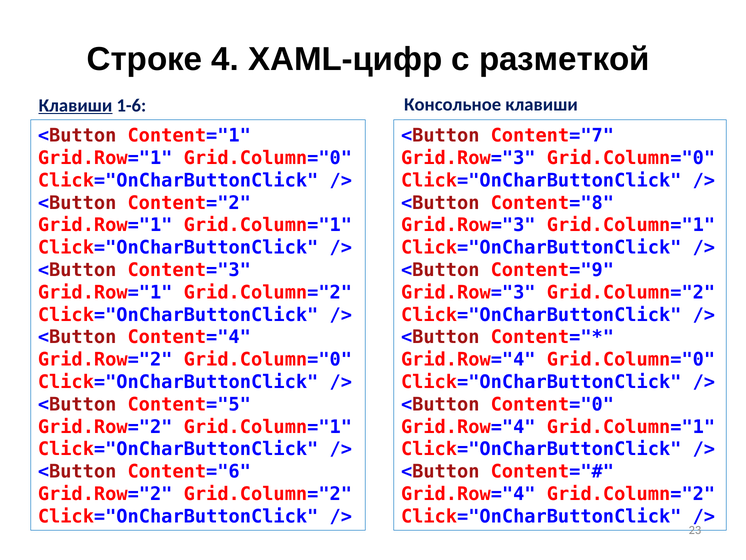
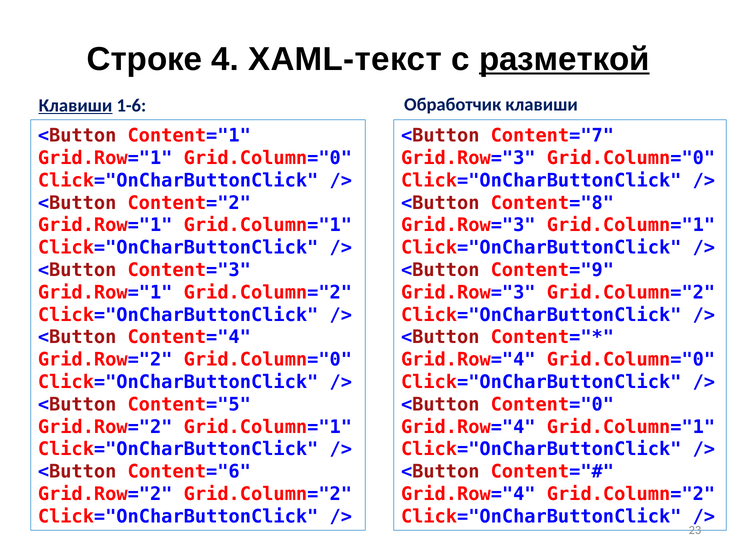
XAML-цифр: XAML-цифр -> XAML-текст
разметкой underline: none -> present
Консольное: Консольное -> Обработчик
